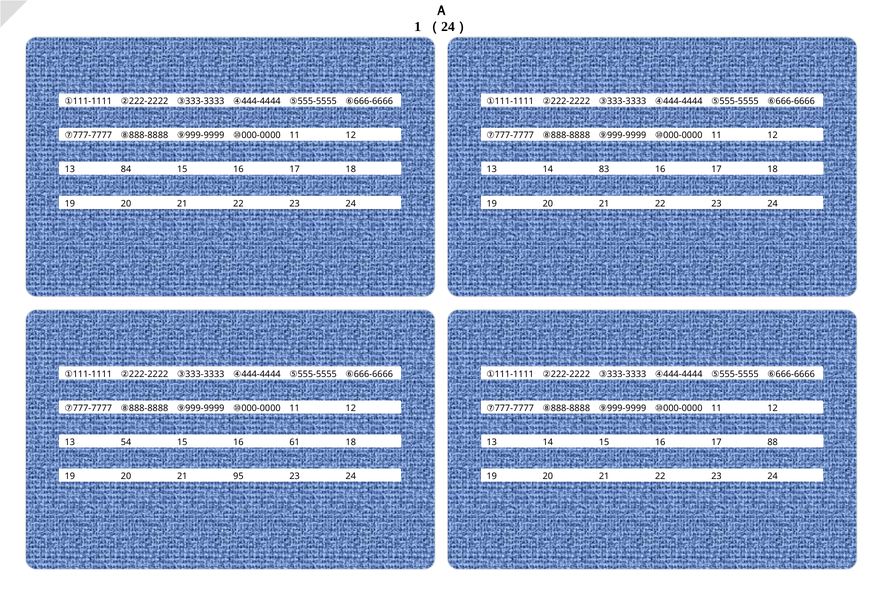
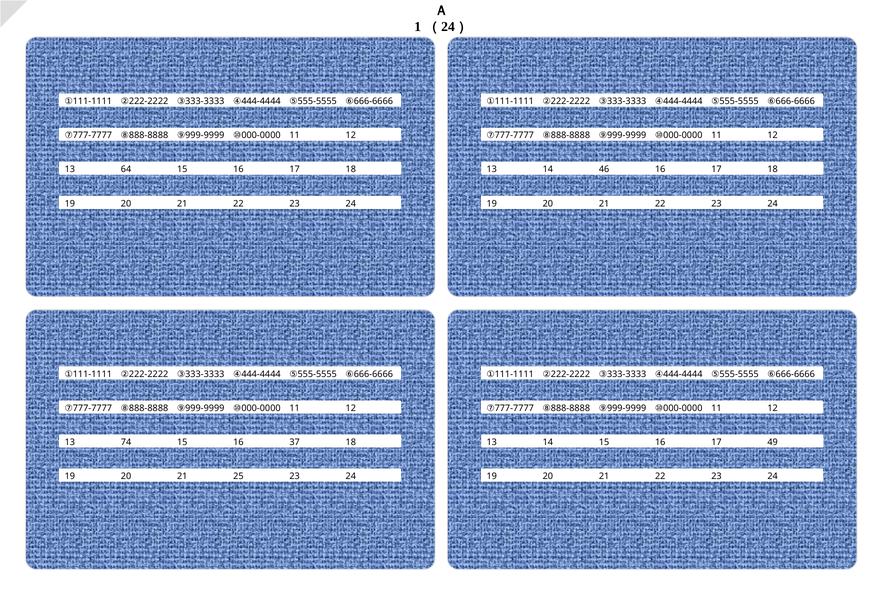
84: 84 -> 64
83: 83 -> 46
54: 54 -> 74
61: 61 -> 37
88: 88 -> 49
95: 95 -> 25
